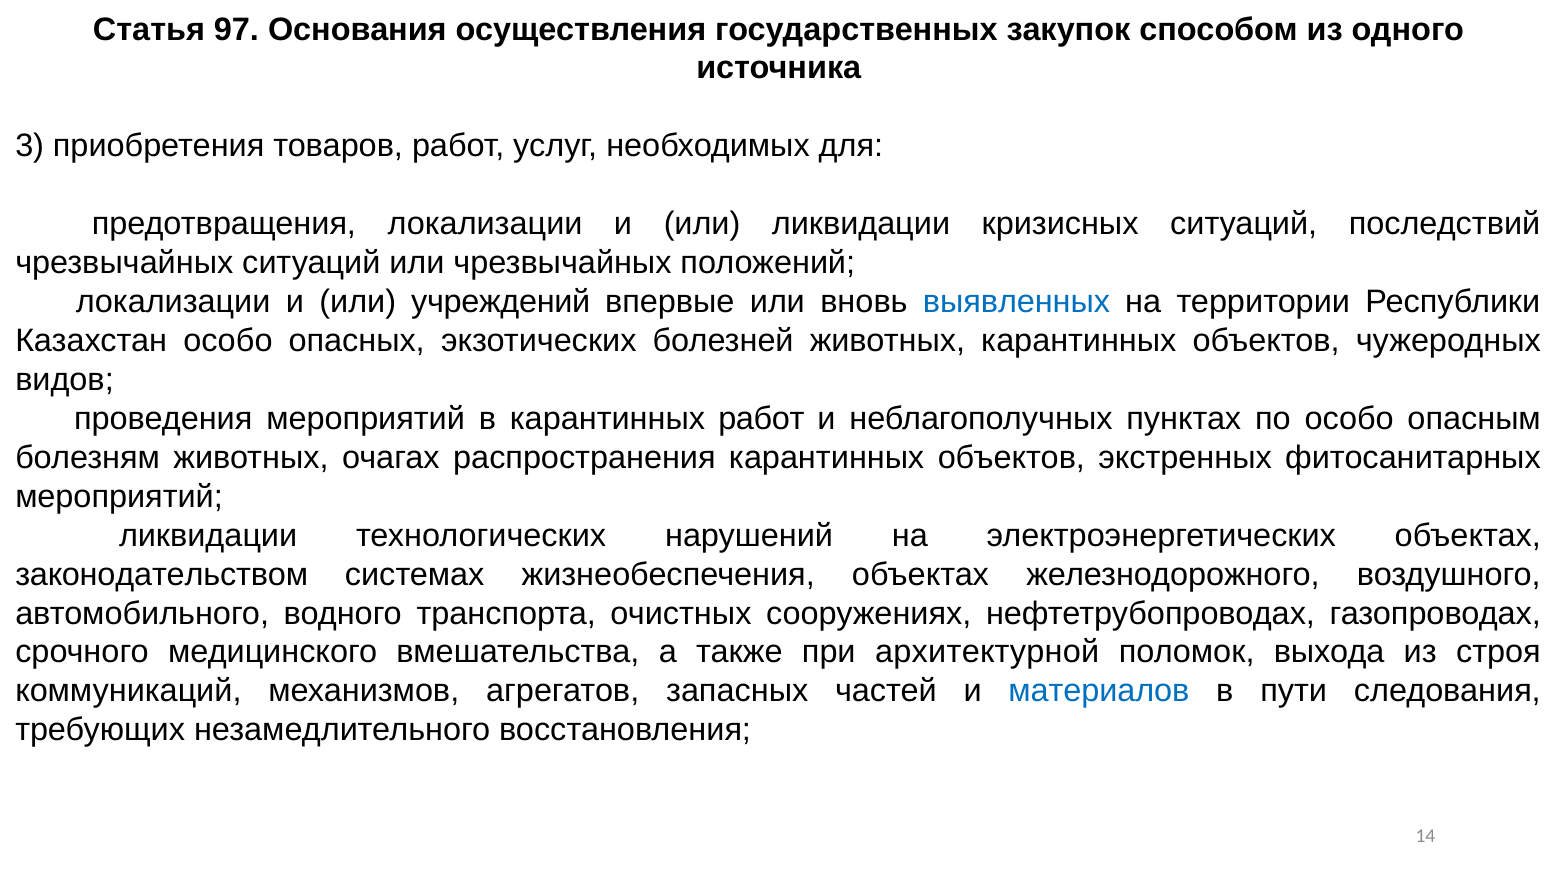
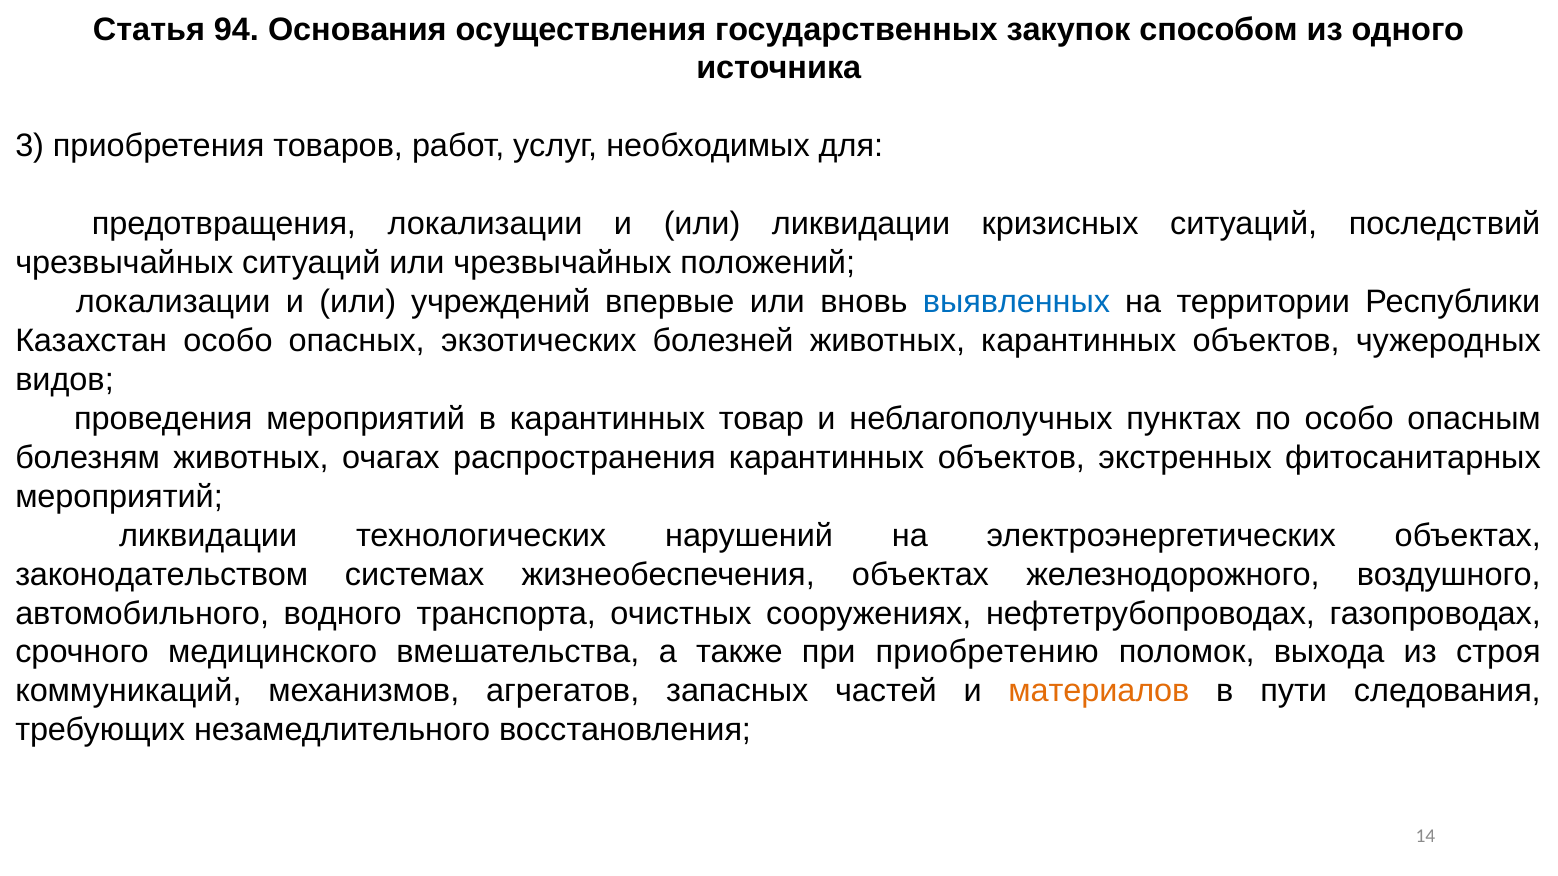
97: 97 -> 94
карантинных работ: работ -> товар
архитектурной: архитектурной -> приобретению
материалов colour: blue -> orange
